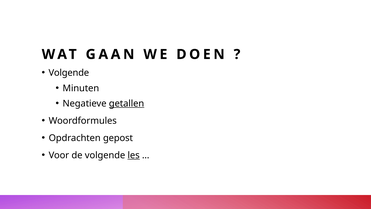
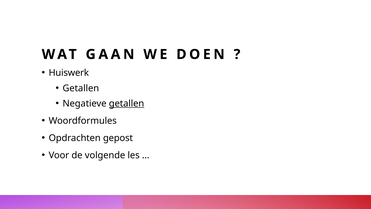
Volgende at (69, 73): Volgende -> Huiswerk
Minuten at (81, 88): Minuten -> Getallen
les underline: present -> none
